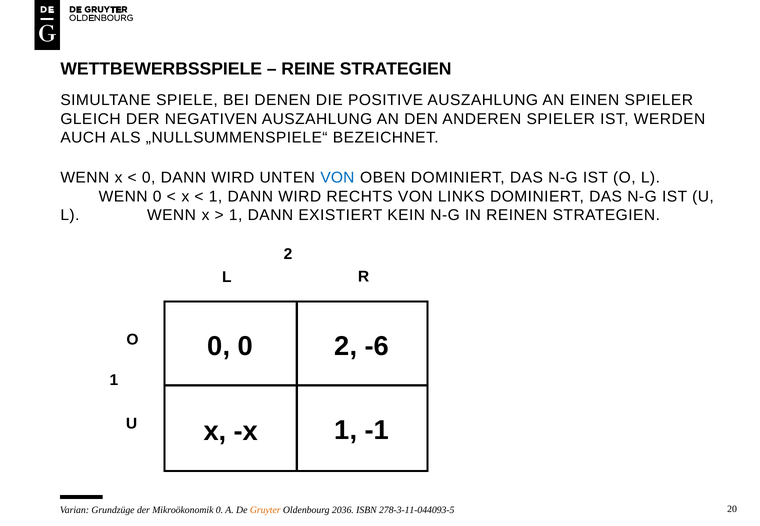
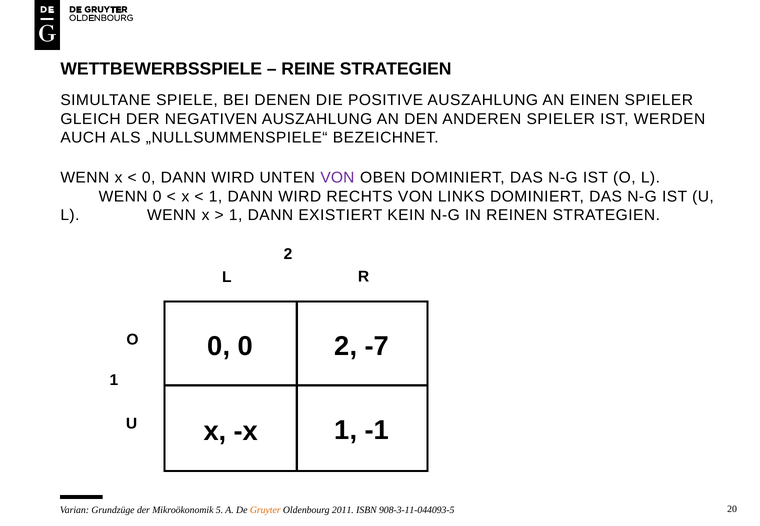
VON at (337, 178) colour: blue -> purple
-6: -6 -> -7
Mikroökonomik 0: 0 -> 5
2036: 2036 -> 2011
278-3-11-044093-5: 278-3-11-044093-5 -> 908-3-11-044093-5
